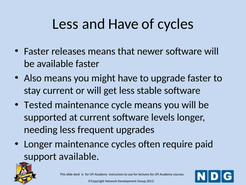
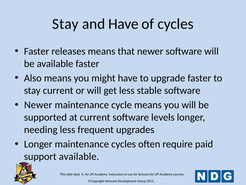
Less at (65, 24): Less -> Stay
Tested at (38, 105): Tested -> Newer
